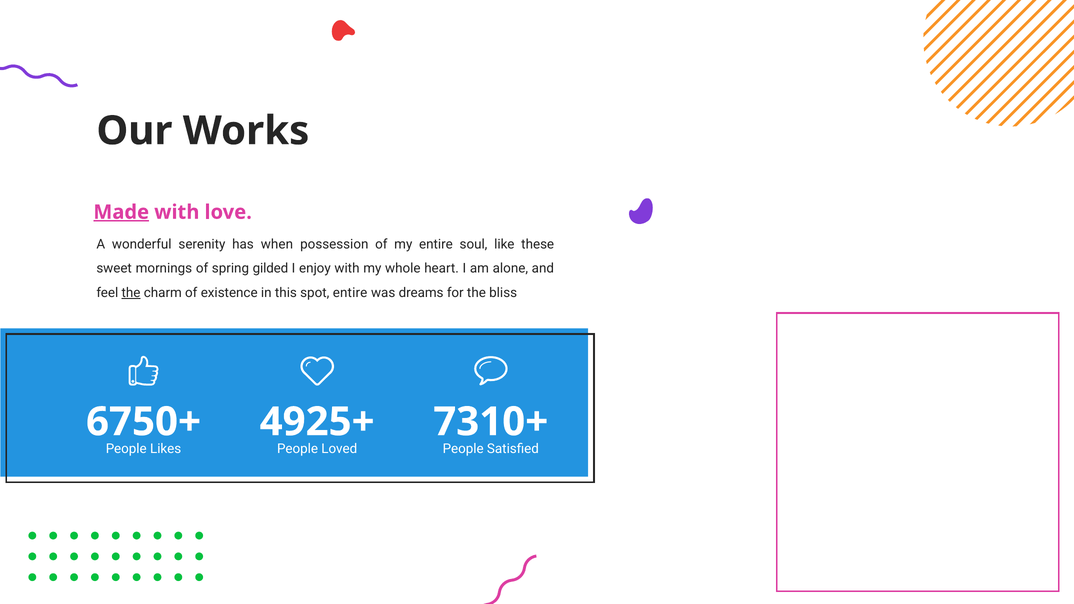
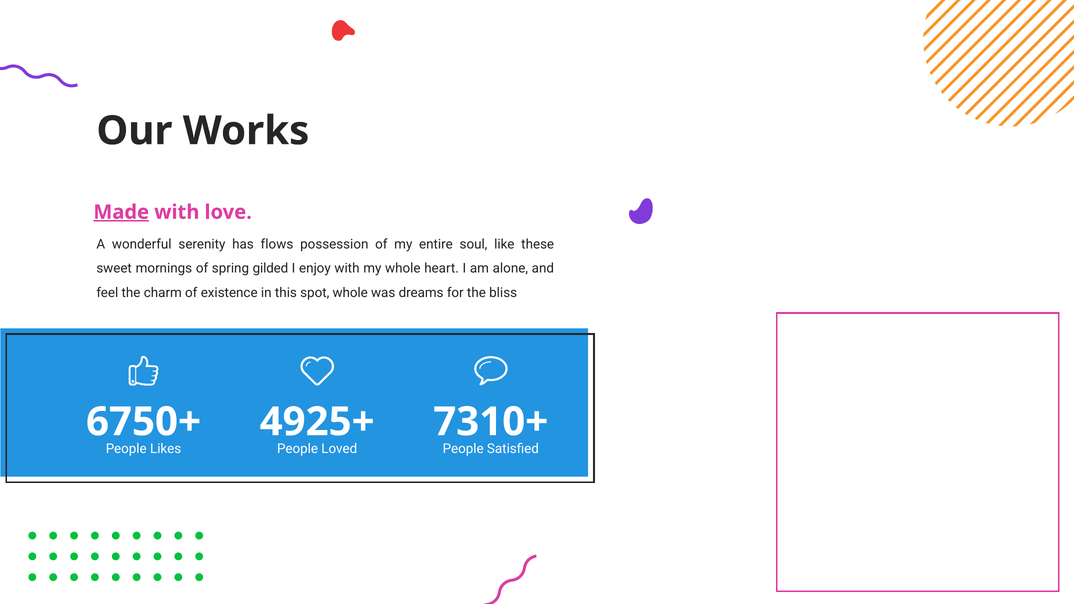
when: when -> flows
the at (131, 293) underline: present -> none
spot entire: entire -> whole
